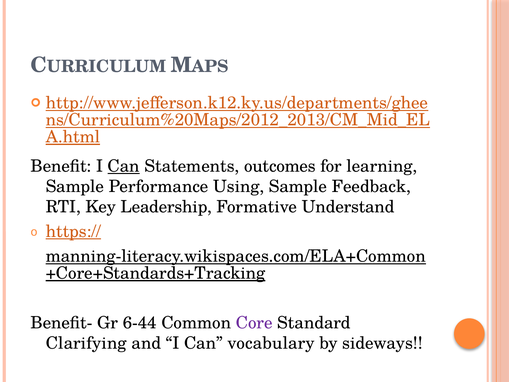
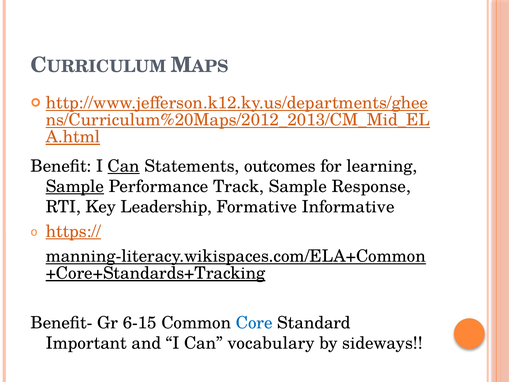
Sample at (75, 186) underline: none -> present
Using: Using -> Track
Feedback: Feedback -> Response
Understand: Understand -> Informative
6-44: 6-44 -> 6-15
Core colour: purple -> blue
Clarifying: Clarifying -> Important
